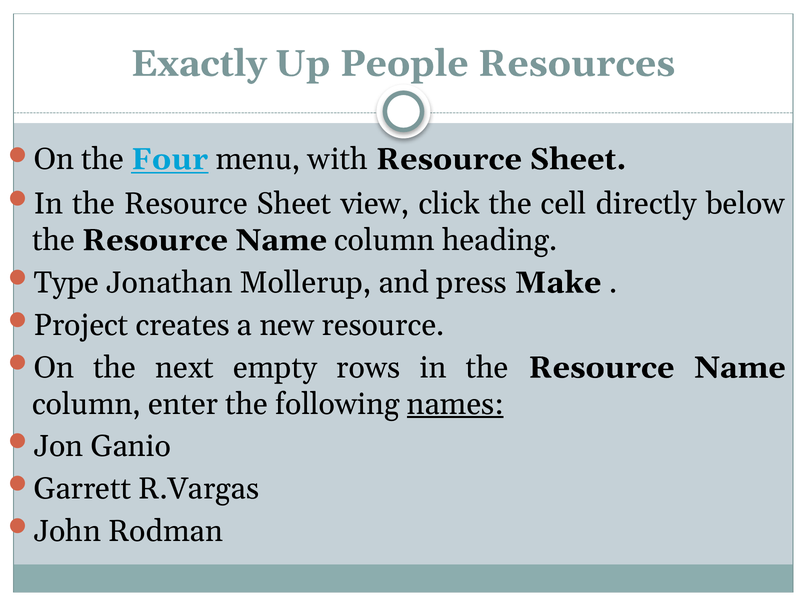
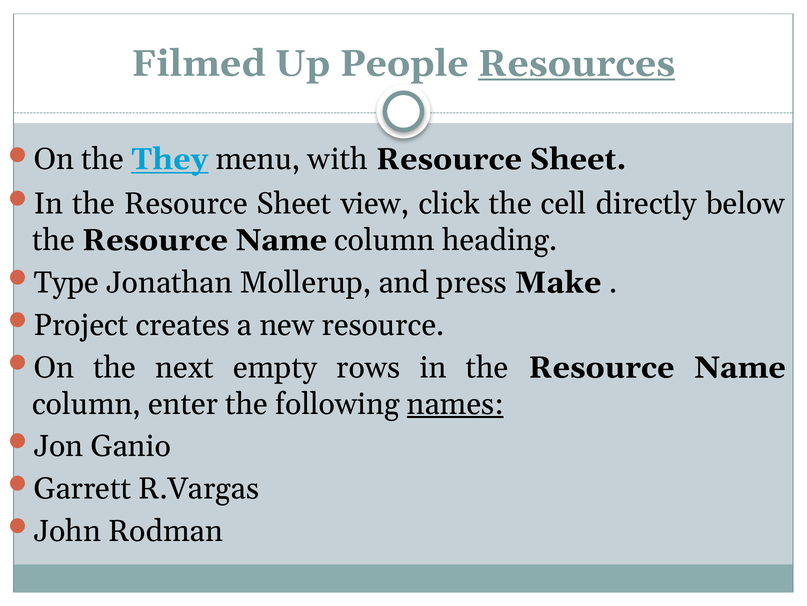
Exactly: Exactly -> Filmed
Resources underline: none -> present
Four: Four -> They
